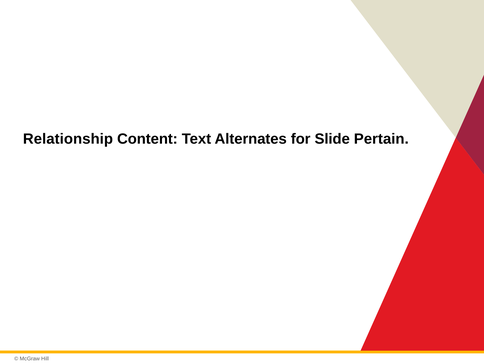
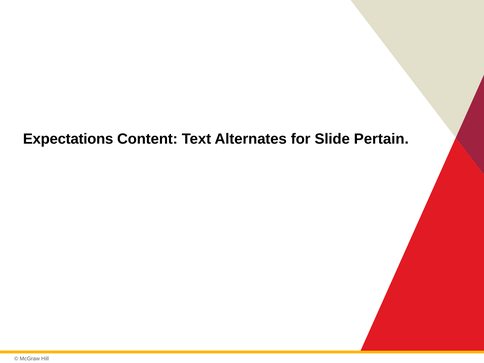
Relationship: Relationship -> Expectations
